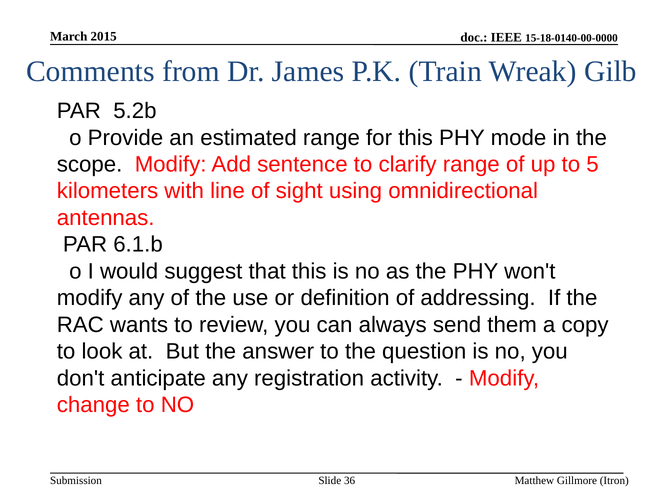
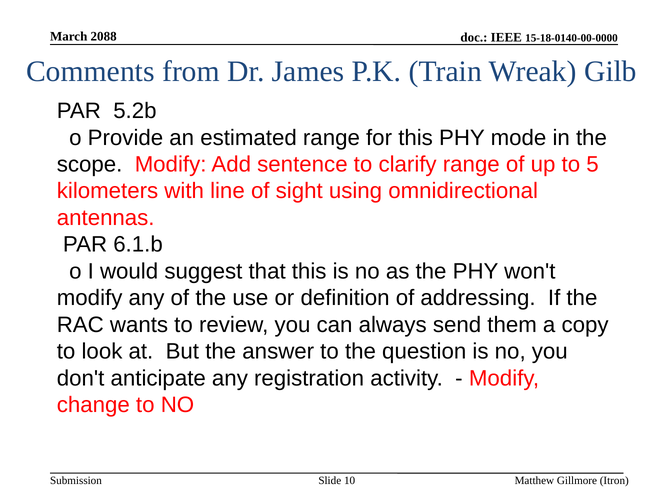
2015: 2015 -> 2088
36: 36 -> 10
